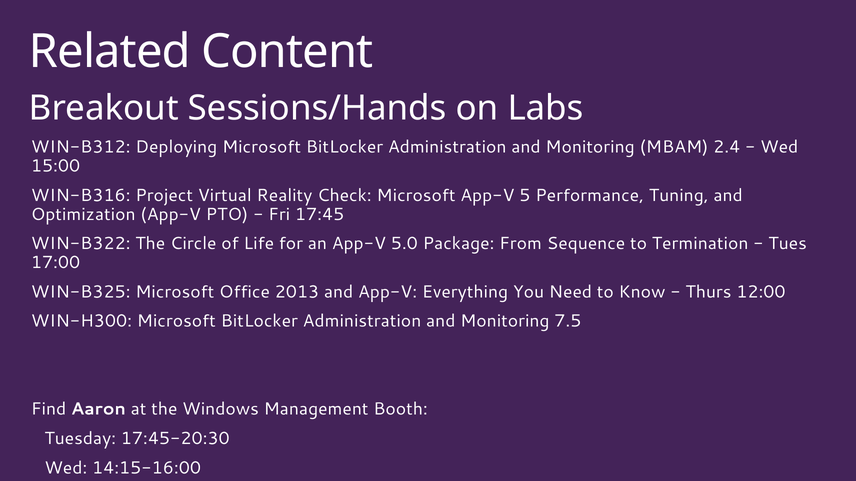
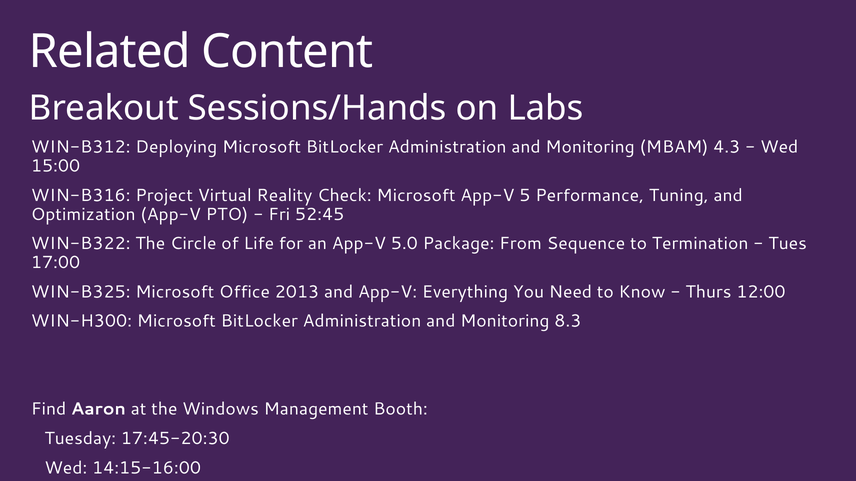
2.4: 2.4 -> 4.3
17:45: 17:45 -> 52:45
7.5: 7.5 -> 8.3
